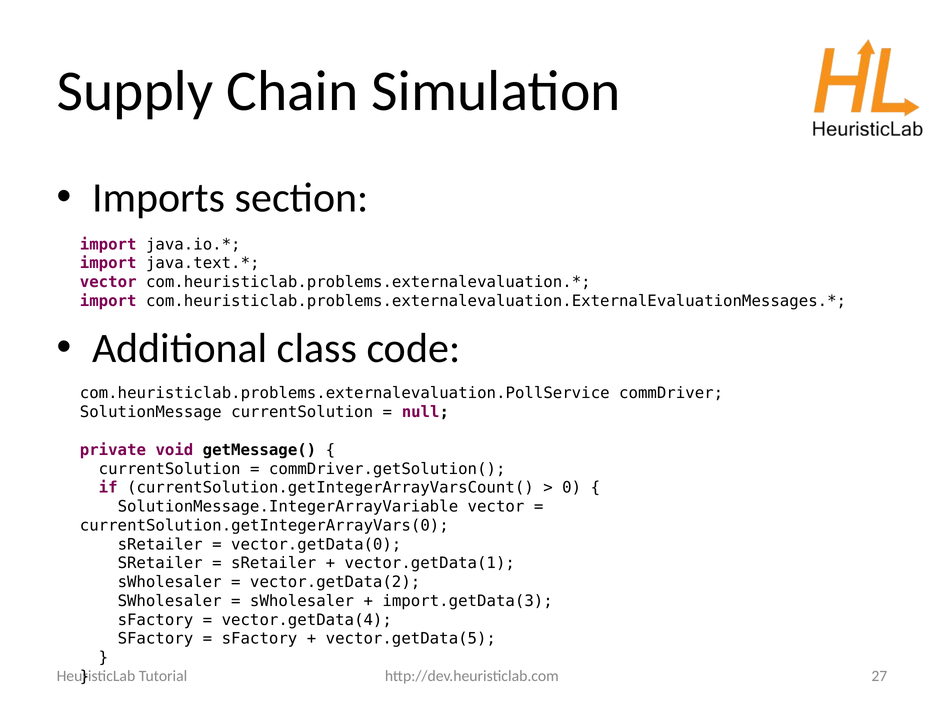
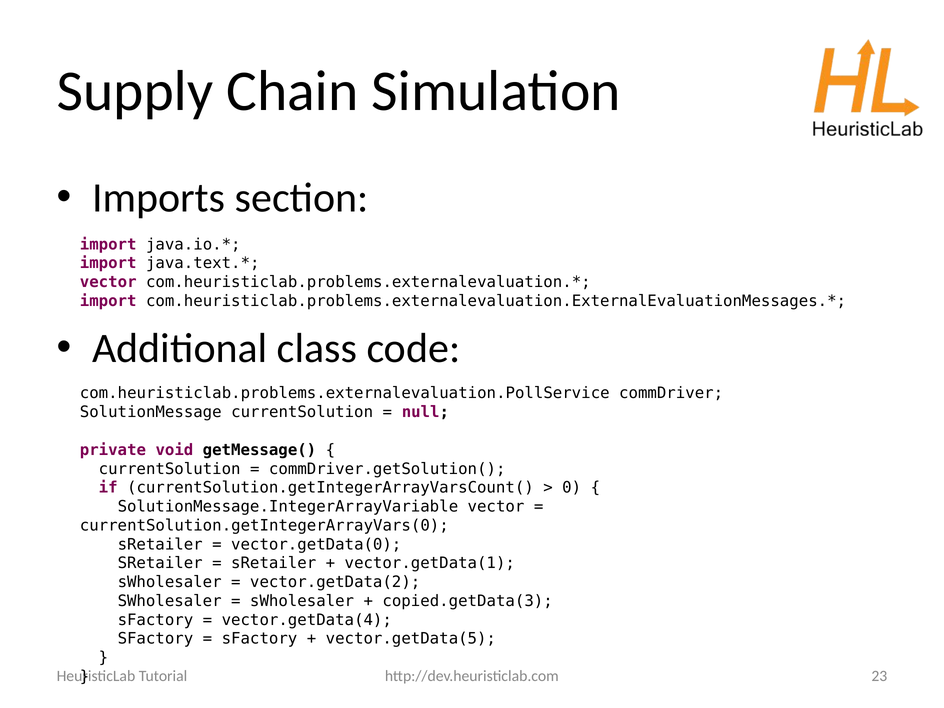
import.getData(3: import.getData(3 -> copied.getData(3
27: 27 -> 23
